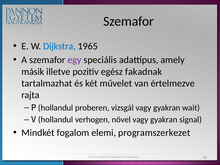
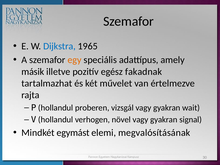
egy colour: purple -> orange
fogalom: fogalom -> egymást
programszerkezet: programszerkezet -> megvalósításának
